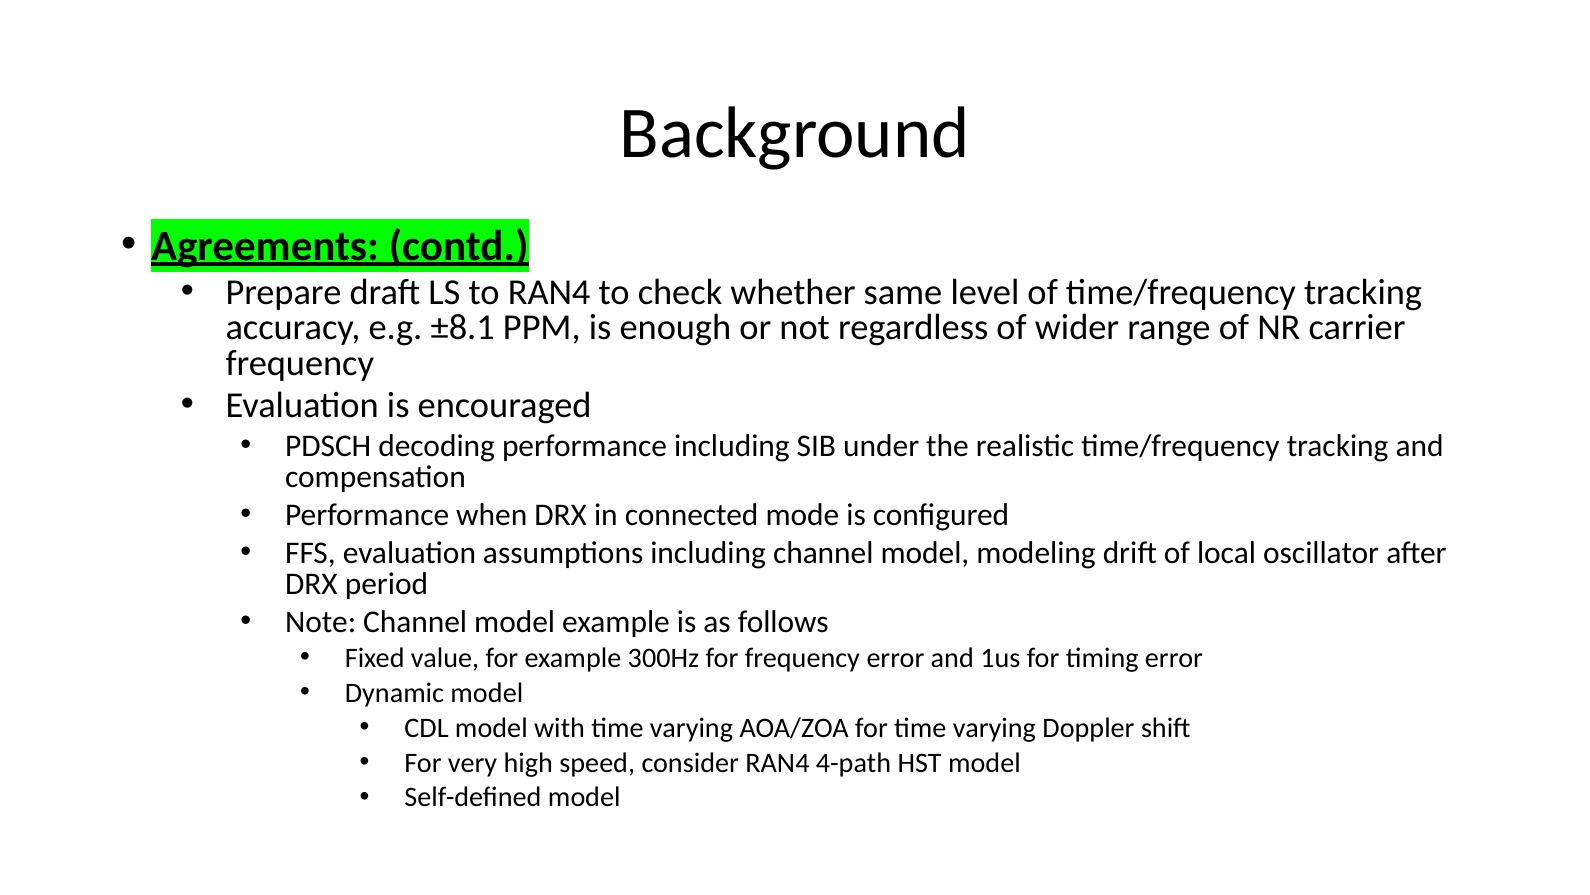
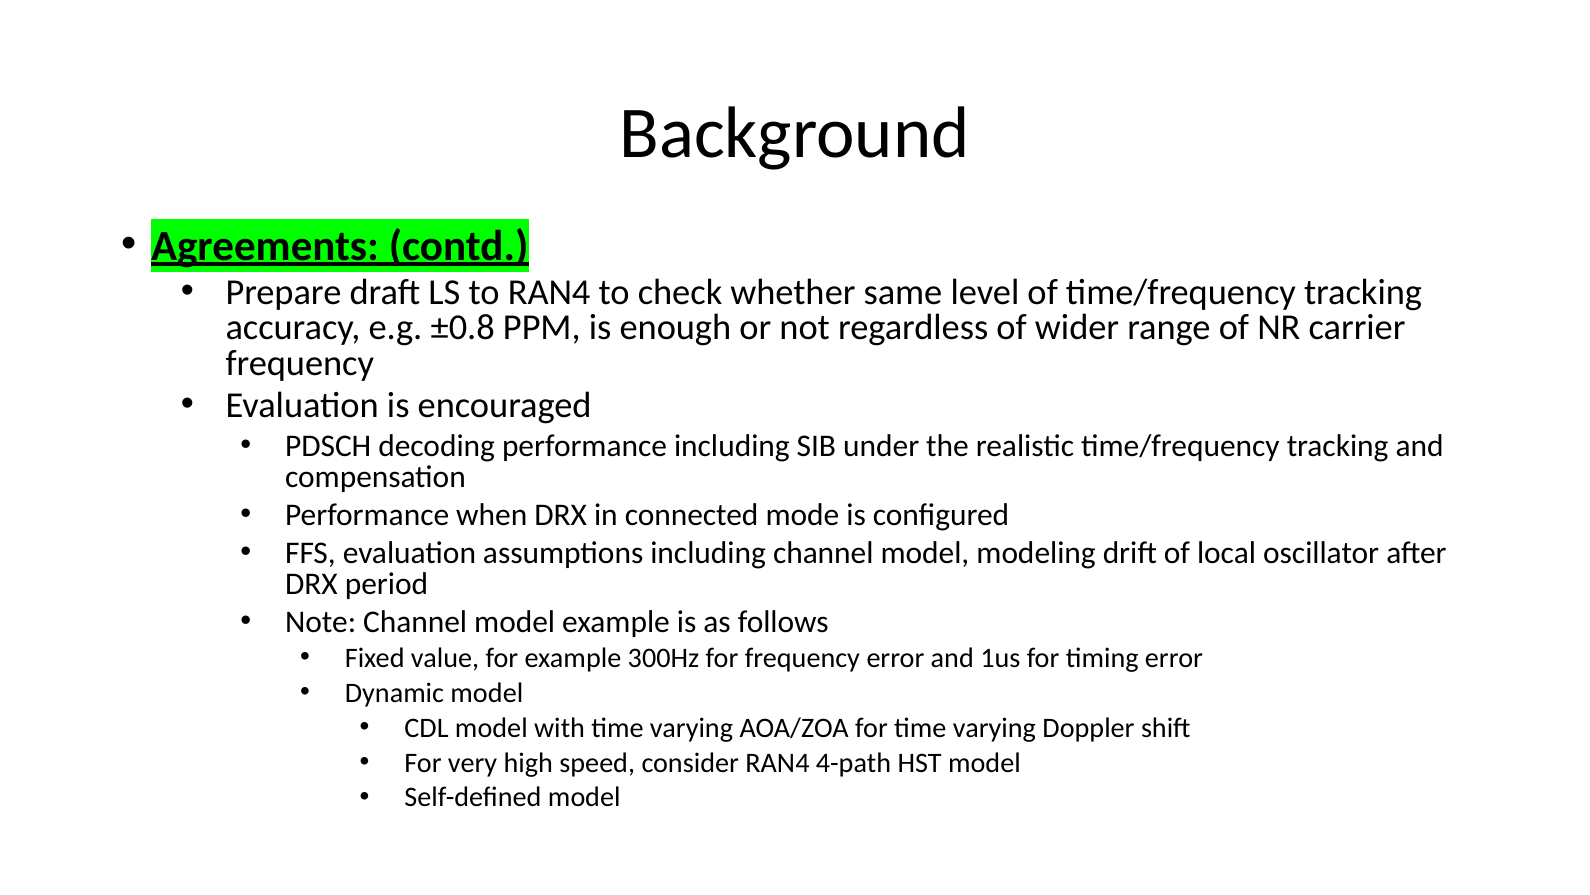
±8.1: ±8.1 -> ±0.8
